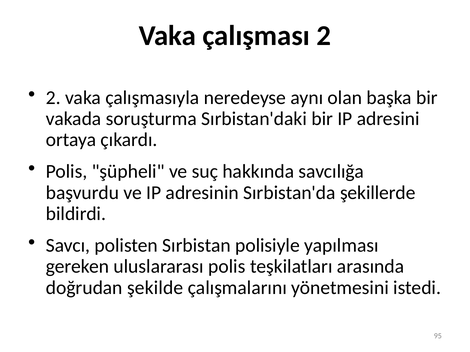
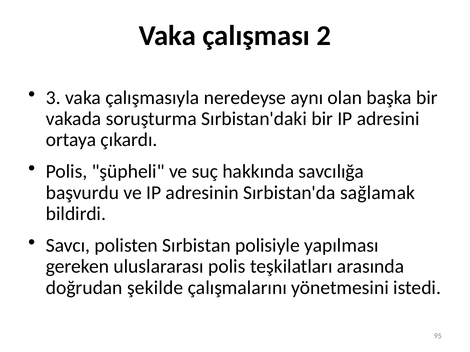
2 at (53, 98): 2 -> 3
şekillerde: şekillerde -> sağlamak
